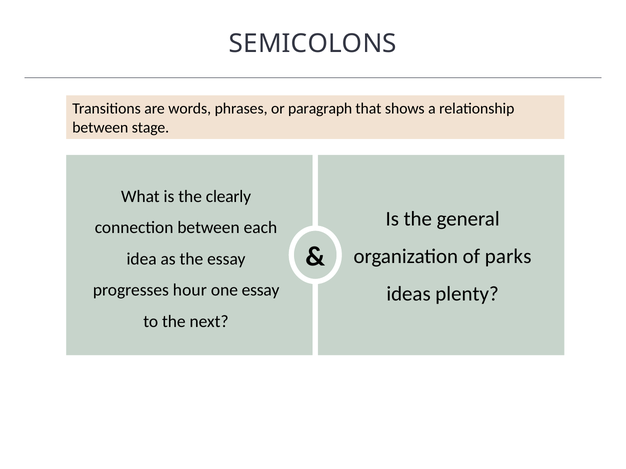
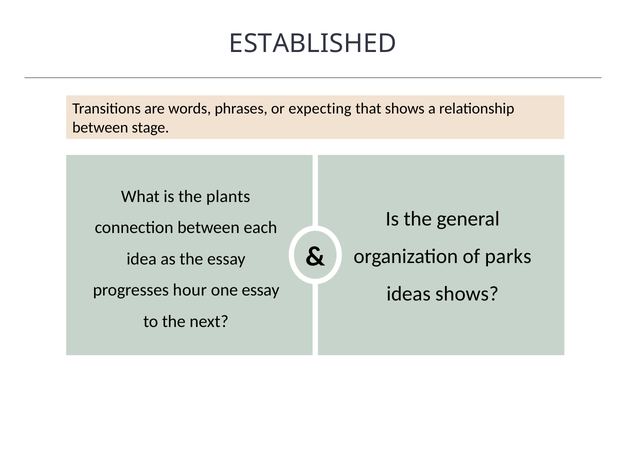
SEMICOLONS: SEMICOLONS -> ESTABLISHED
paragraph: paragraph -> expecting
clearly: clearly -> plants
ideas plenty: plenty -> shows
